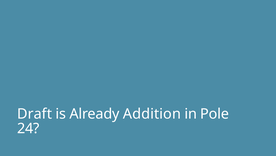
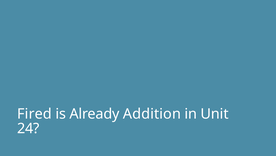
Draft: Draft -> Fired
Pole: Pole -> Unit
